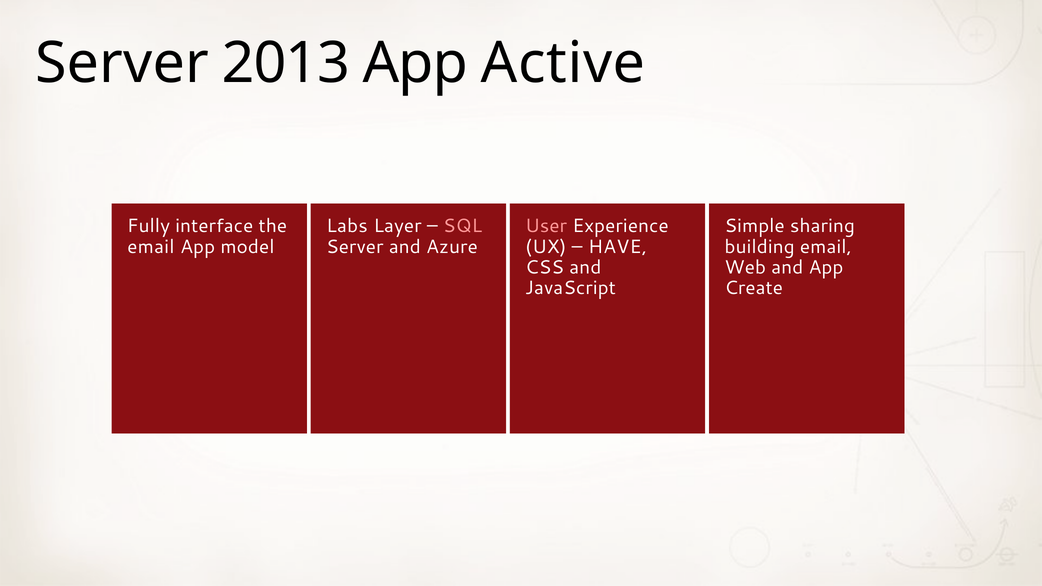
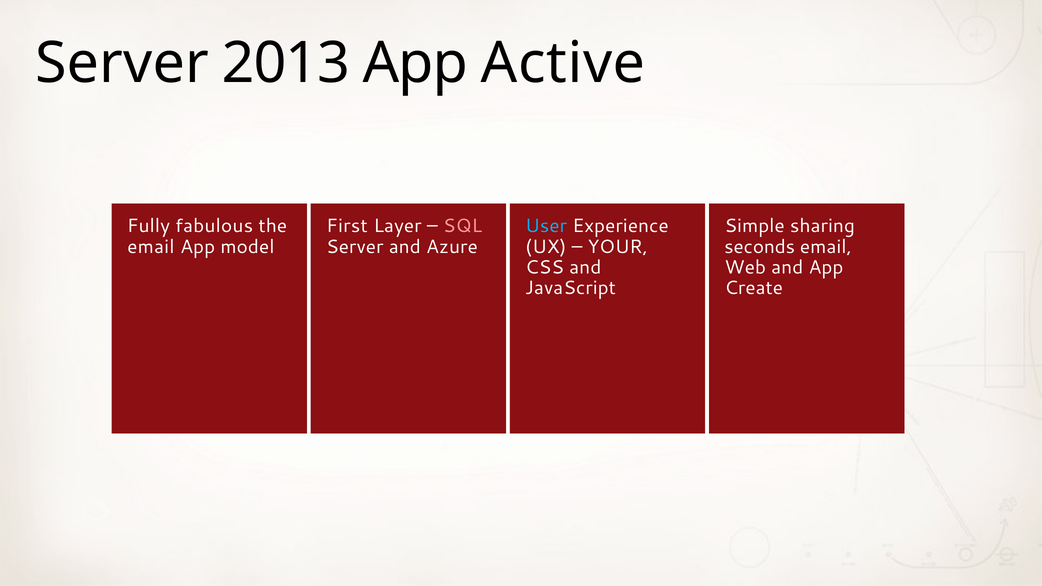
interface: interface -> fabulous
Labs: Labs -> First
User colour: pink -> light blue
HAVE: HAVE -> YOUR
building: building -> seconds
